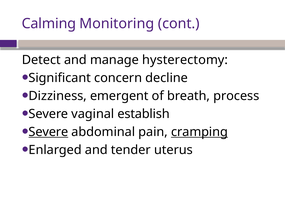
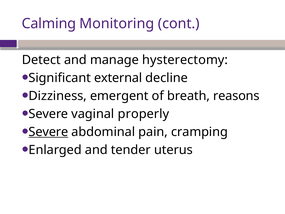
concern: concern -> external
process: process -> reasons
establish: establish -> properly
cramping underline: present -> none
